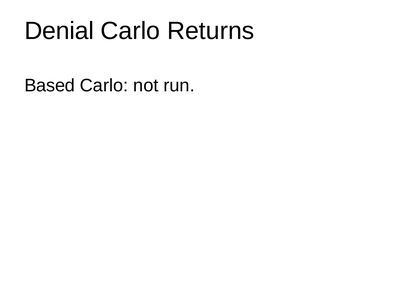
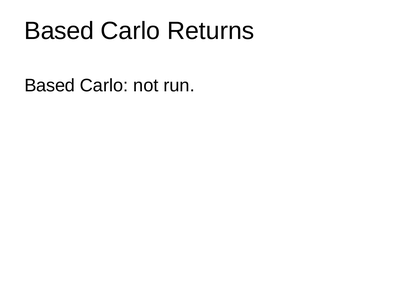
Denial at (59, 31): Denial -> Based
